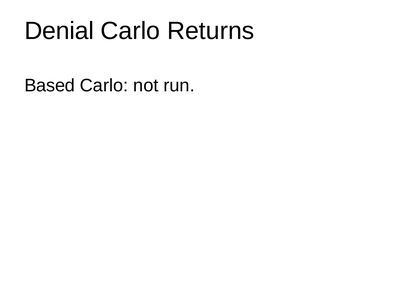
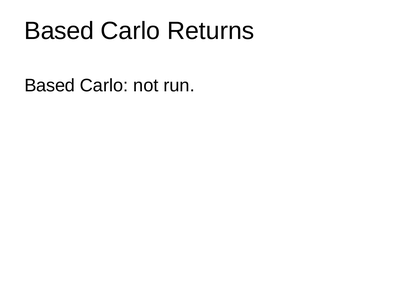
Denial at (59, 31): Denial -> Based
